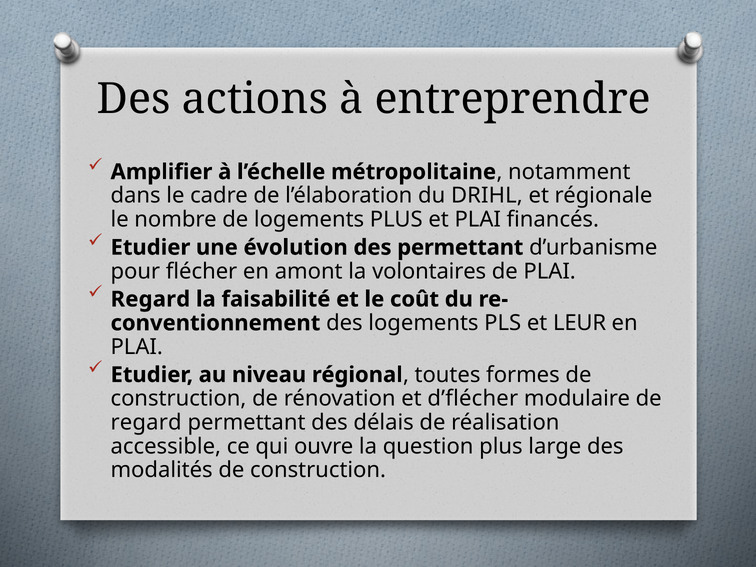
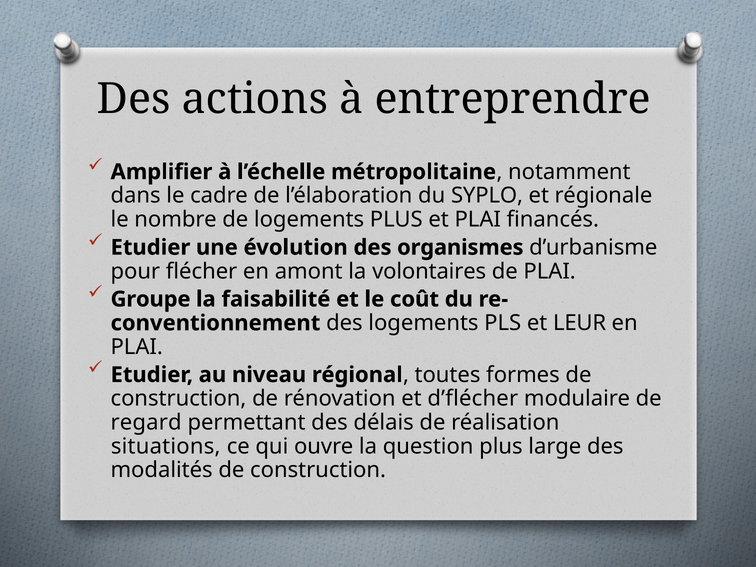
DRIHL: DRIHL -> SYPLO
des permettant: permettant -> organismes
Regard at (150, 299): Regard -> Groupe
accessible: accessible -> situations
